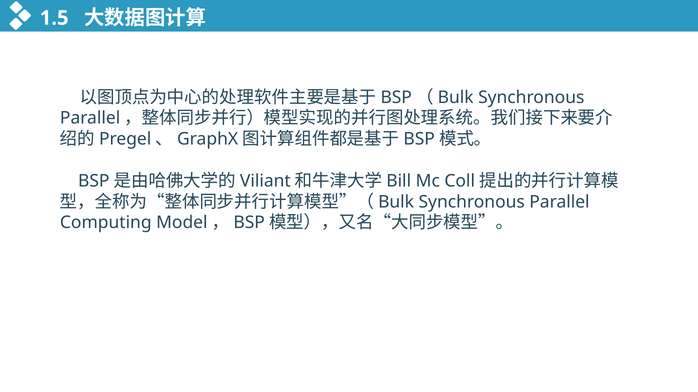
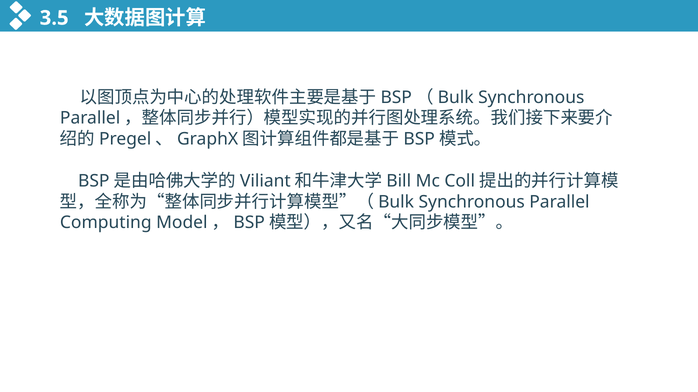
1.5: 1.5 -> 3.5
